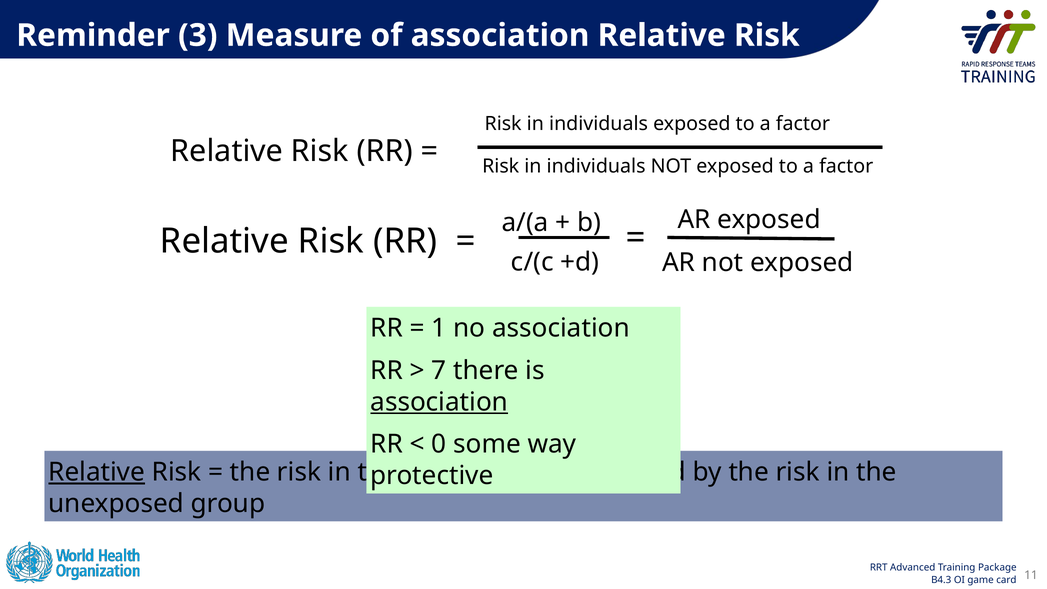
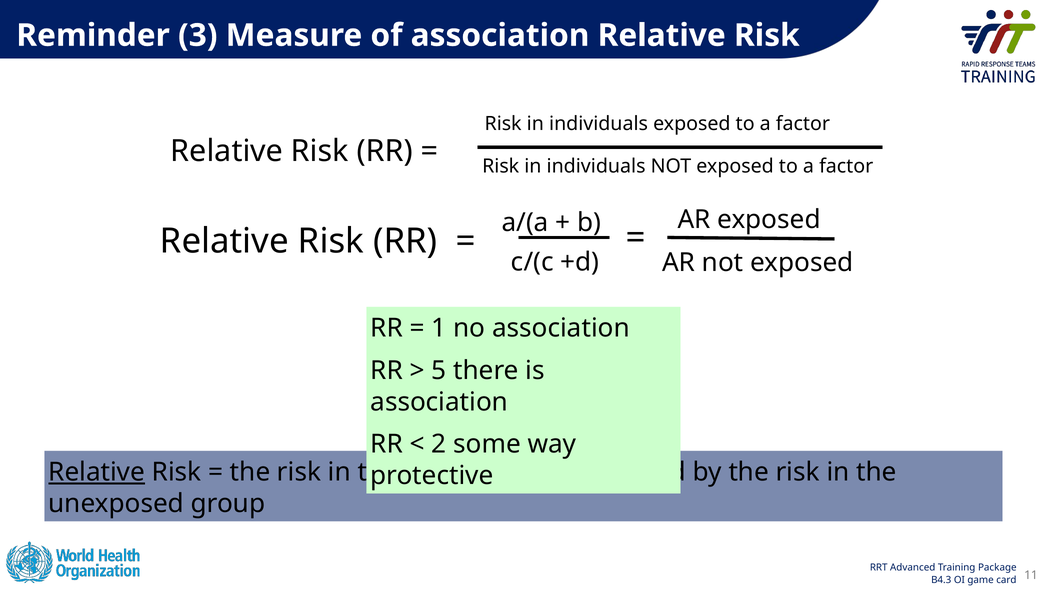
7: 7 -> 5
association at (439, 402) underline: present -> none
0: 0 -> 2
